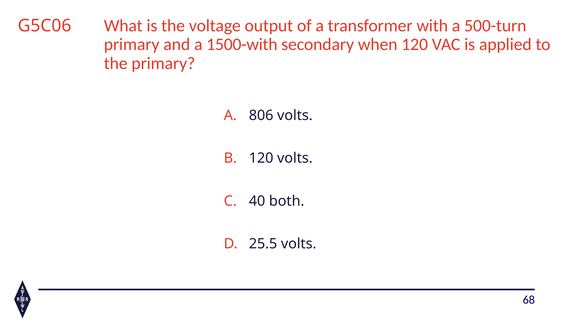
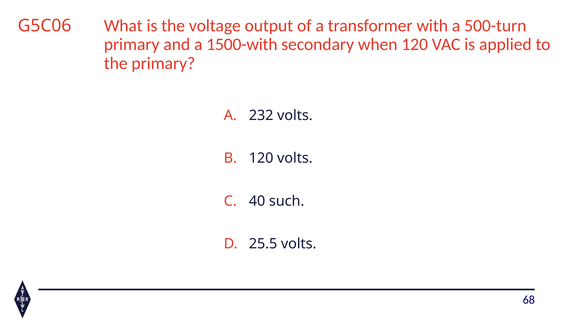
806: 806 -> 232
both: both -> such
